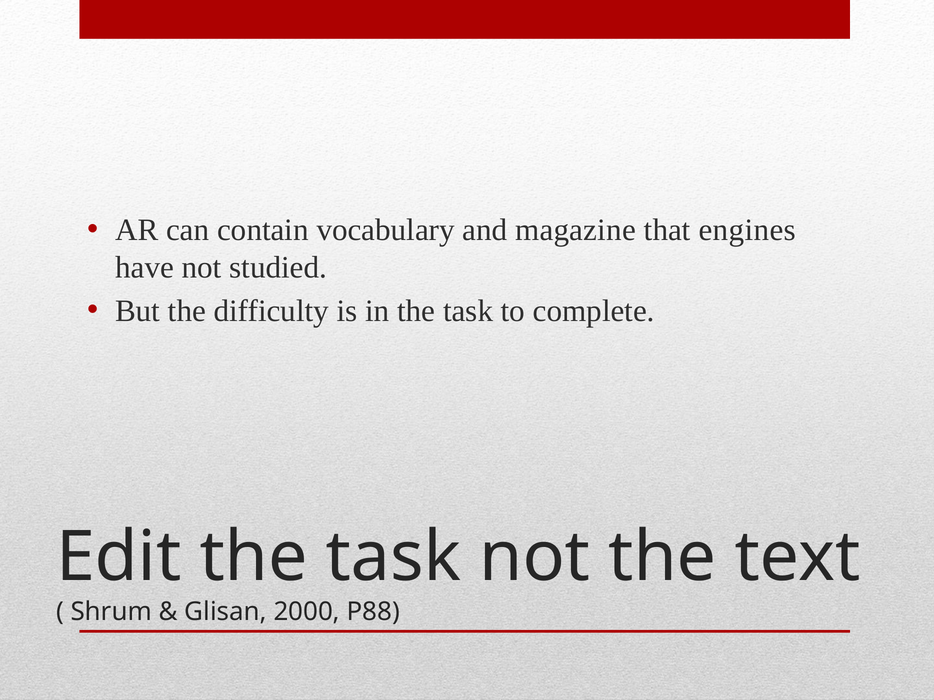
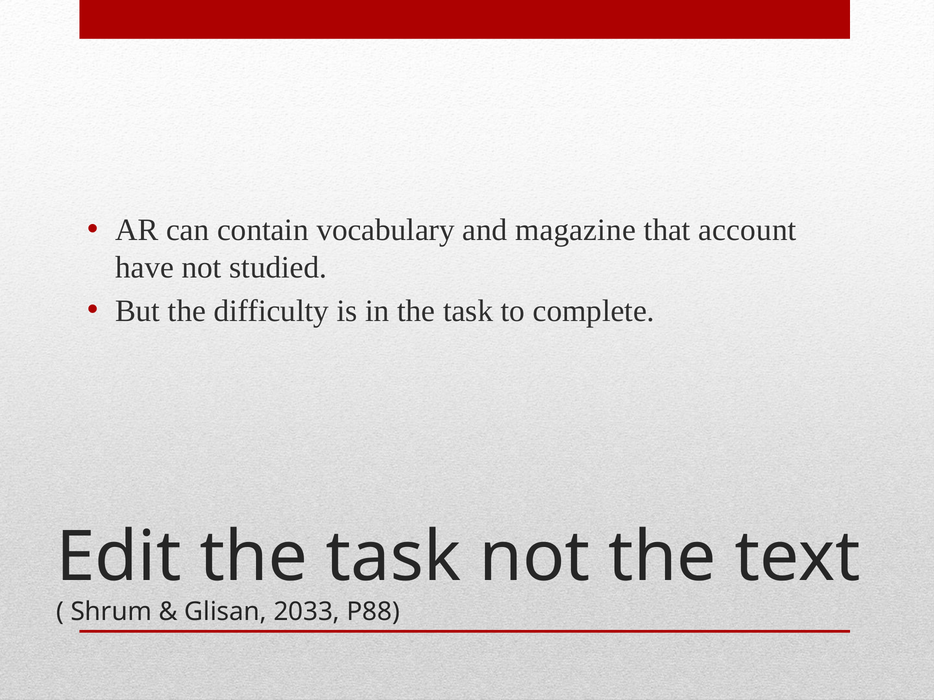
engines: engines -> account
2000: 2000 -> 2033
